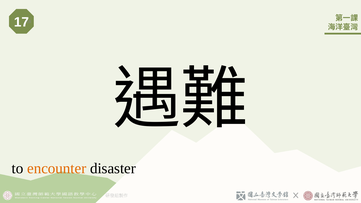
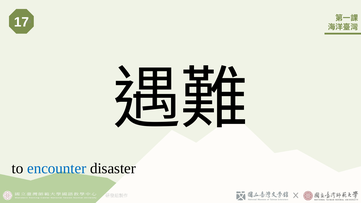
encounter colour: orange -> blue
